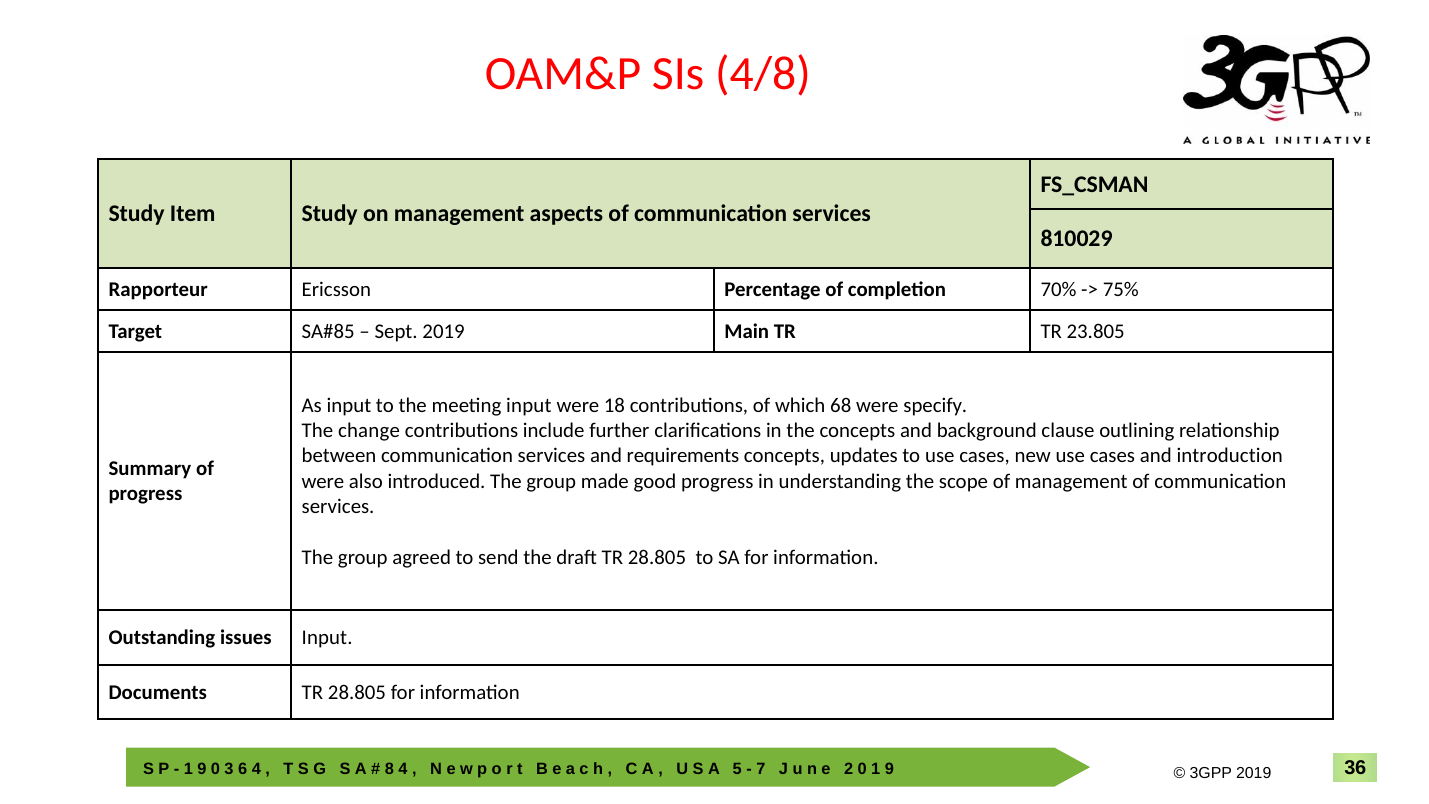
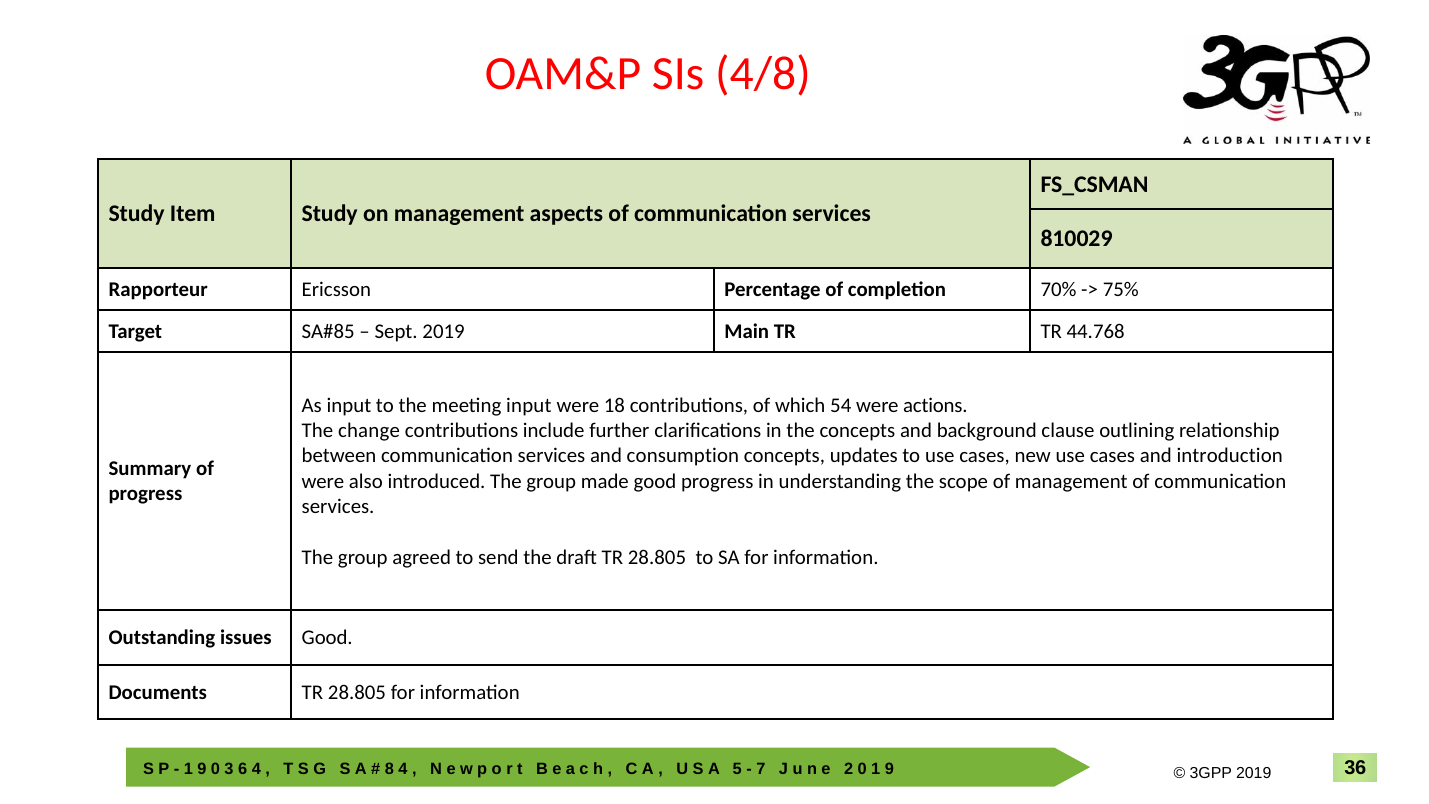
23.805: 23.805 -> 44.768
68: 68 -> 54
specify: specify -> actions
requirements: requirements -> consumption
issues Input: Input -> Good
